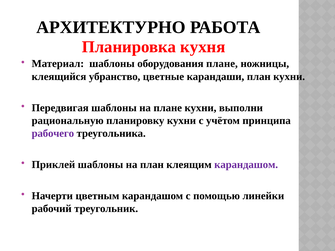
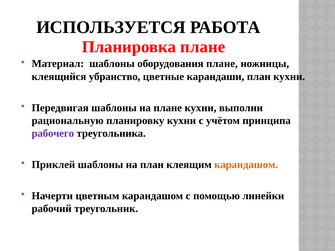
АРХИТЕКТУРНО: АРХИТЕКТУРНО -> ИСПОЛЬЗУЕТСЯ
Планировка кухня: кухня -> плане
карандашом at (246, 165) colour: purple -> orange
